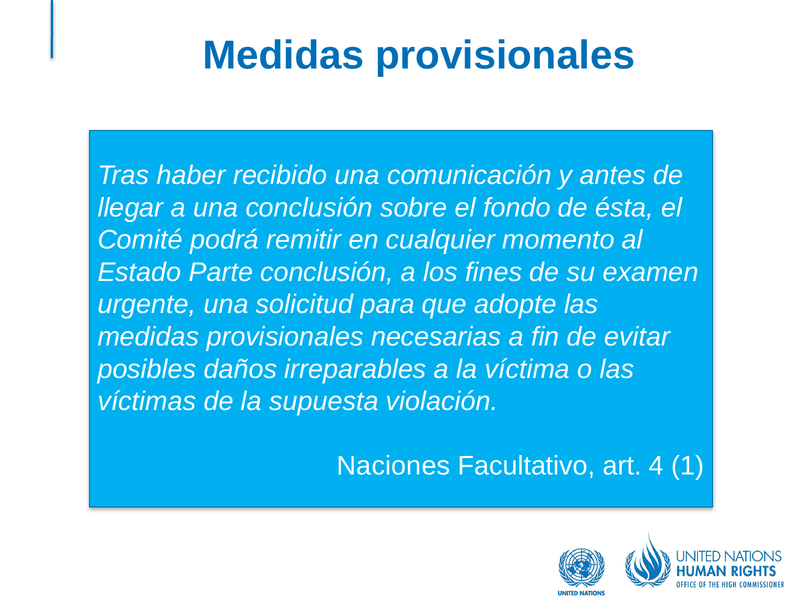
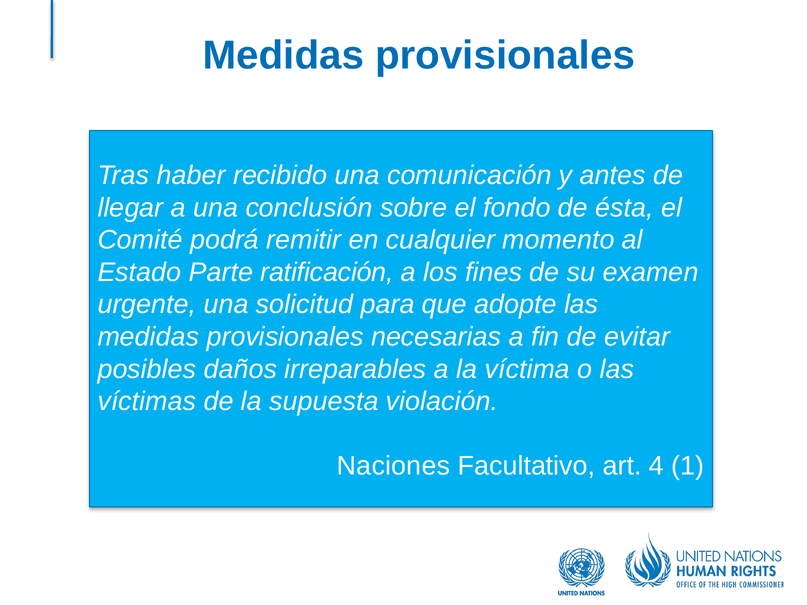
Parte conclusión: conclusión -> ratificación
